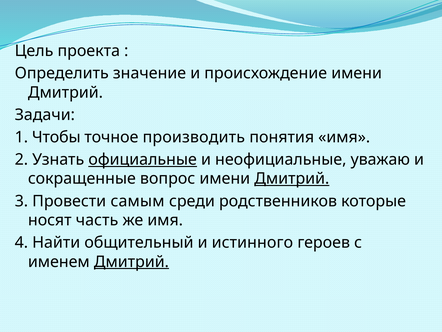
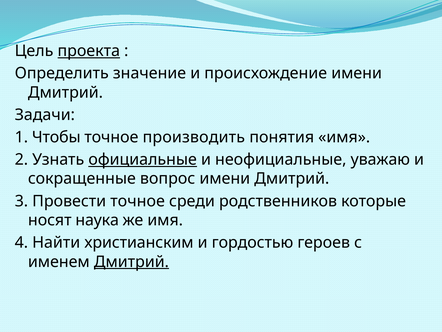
проекта underline: none -> present
Дмитрий at (292, 178) underline: present -> none
Провести самым: самым -> точное
часть: часть -> наука
общительный: общительный -> христианским
истинного: истинного -> гордостью
